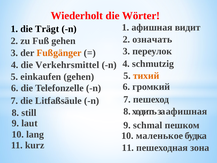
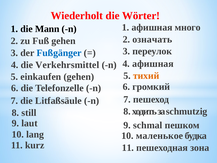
видит: видит -> много
Trägt: Trägt -> Mann
Fußgänger colour: orange -> blue
4 schmutzig: schmutzig -> афишная
за афишная: афишная -> schmutzig
